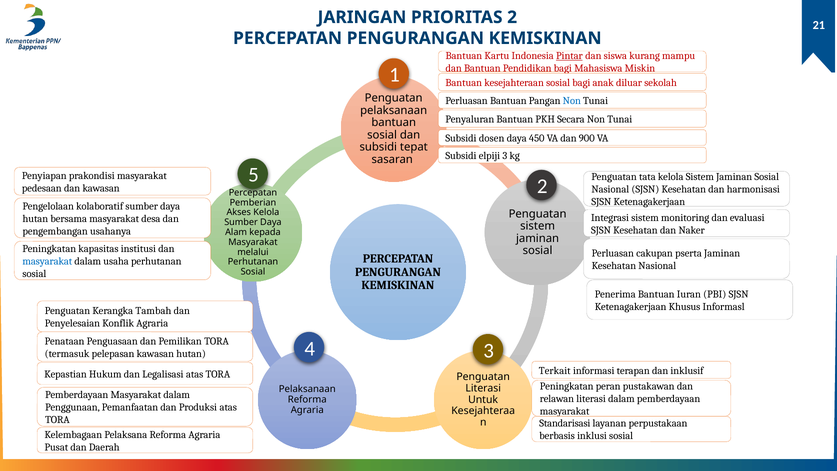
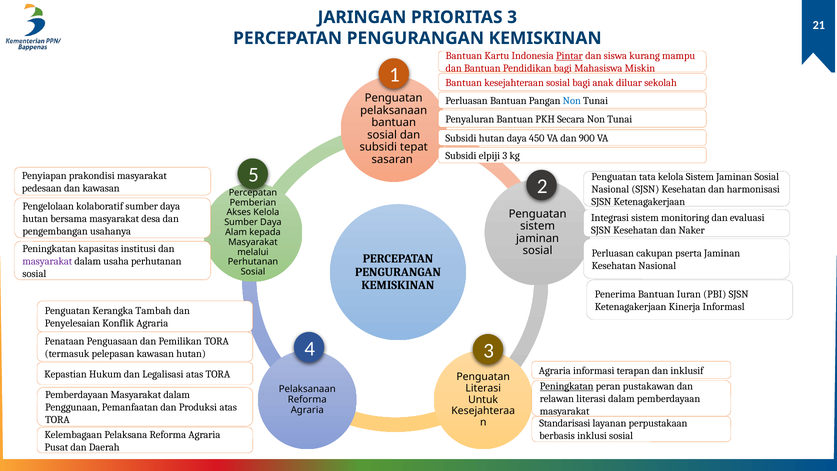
PRIORITAS 2: 2 -> 3
Subsidi dosen: dosen -> hutan
masyarakat at (47, 261) colour: blue -> purple
Khusus: Khusus -> Kinerja
Terkait at (555, 370): Terkait -> Agraria
Peningkatan at (567, 386) underline: none -> present
